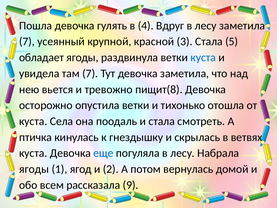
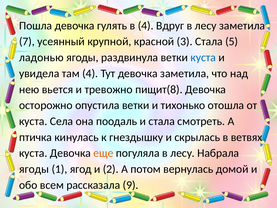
обладает: обладает -> ладонью
там 7: 7 -> 4
еще colour: blue -> orange
